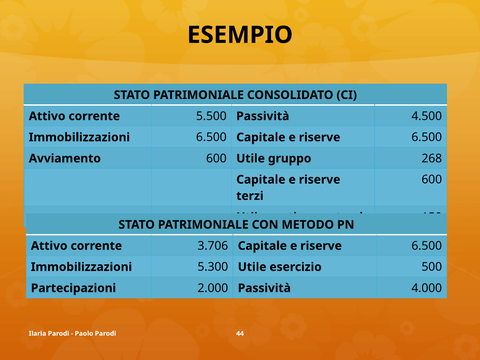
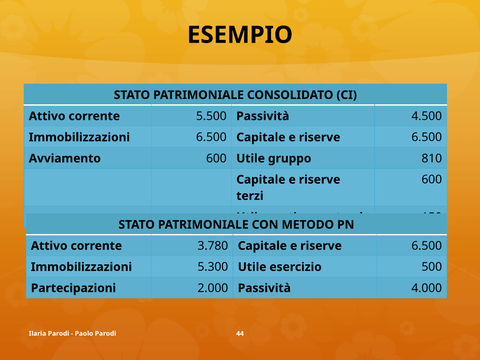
268: 268 -> 810
3.706: 3.706 -> 3.780
